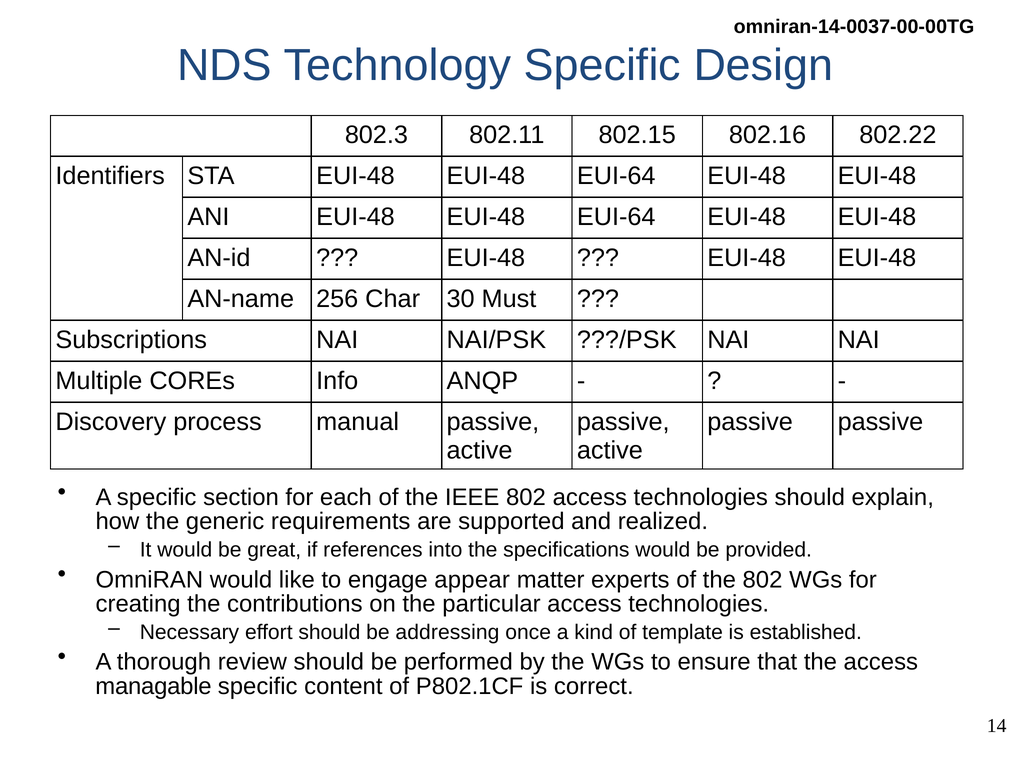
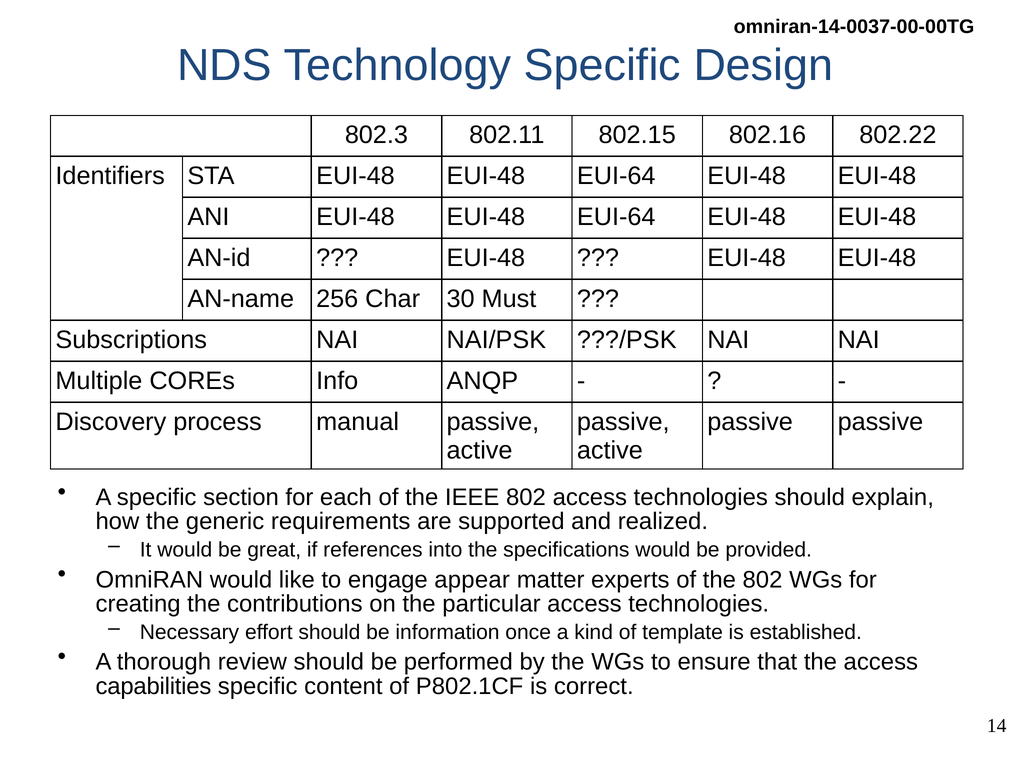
addressing: addressing -> information
managable: managable -> capabilities
